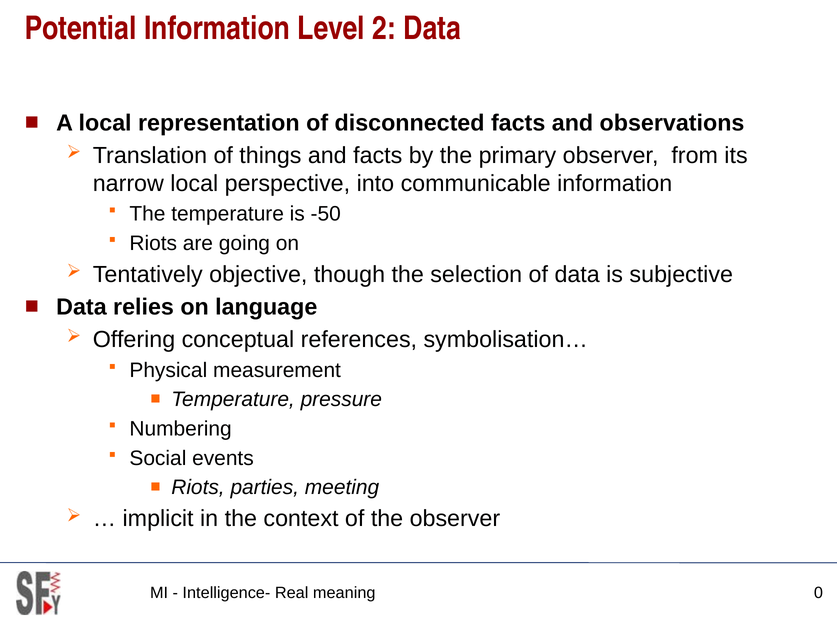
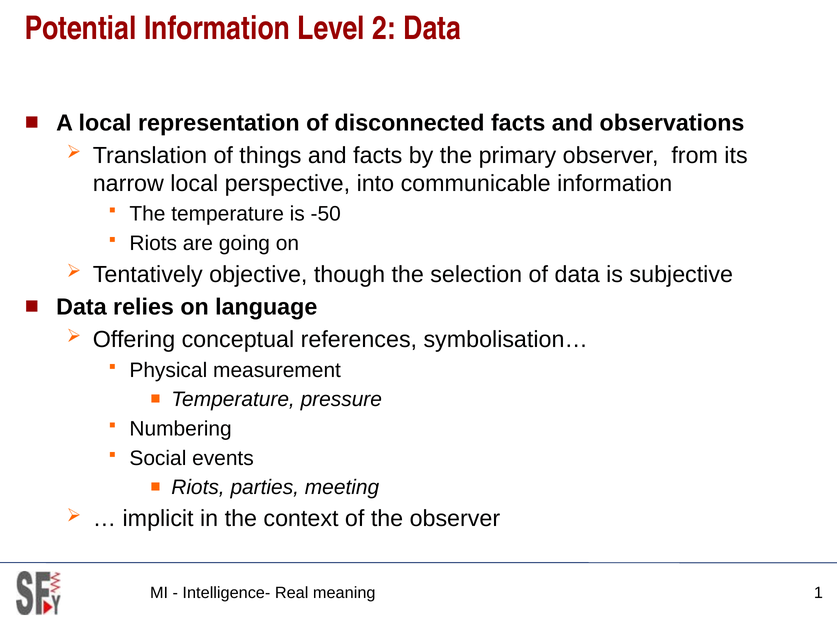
0: 0 -> 1
